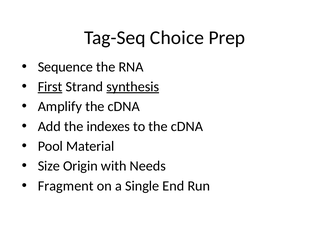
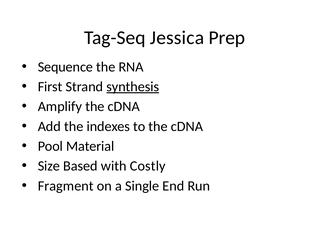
Choice: Choice -> Jessica
First underline: present -> none
Origin: Origin -> Based
Needs: Needs -> Costly
